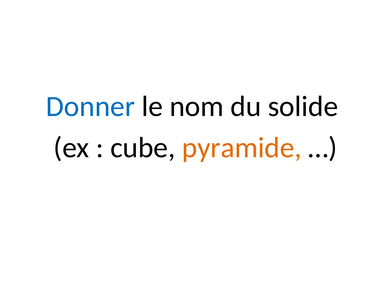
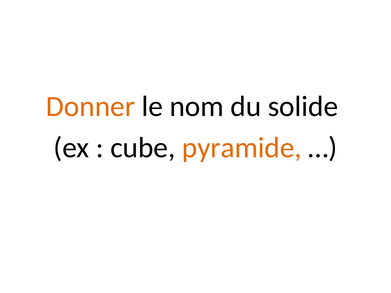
Donner colour: blue -> orange
